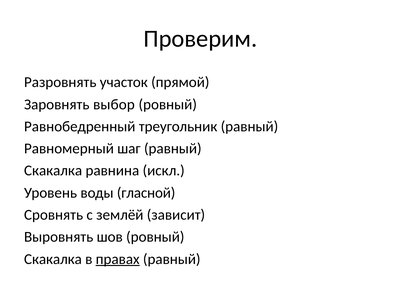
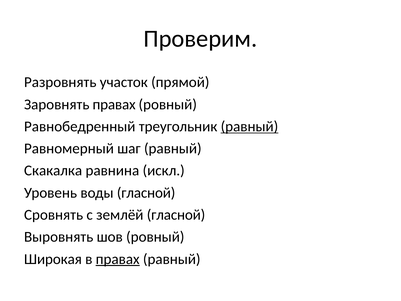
Заровнять выбор: выбор -> правах
равный at (249, 126) underline: none -> present
землёй зависит: зависит -> гласной
Скакалка at (53, 259): Скакалка -> Широкая
